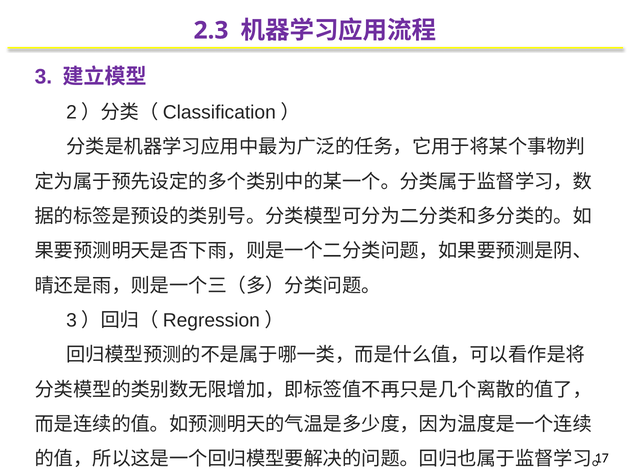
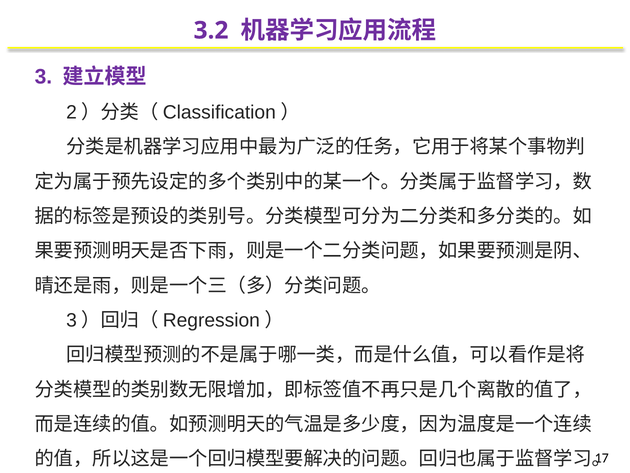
2.3: 2.3 -> 3.2
